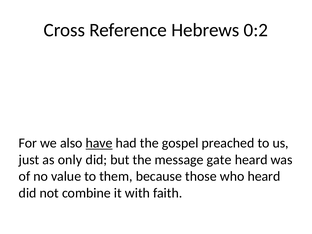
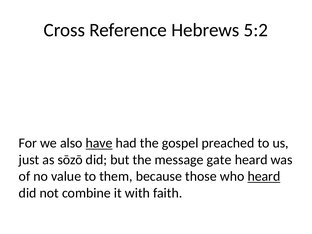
0:2: 0:2 -> 5:2
only: only -> sōzō
heard at (264, 176) underline: none -> present
